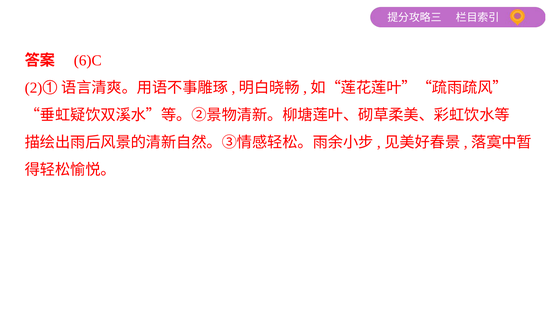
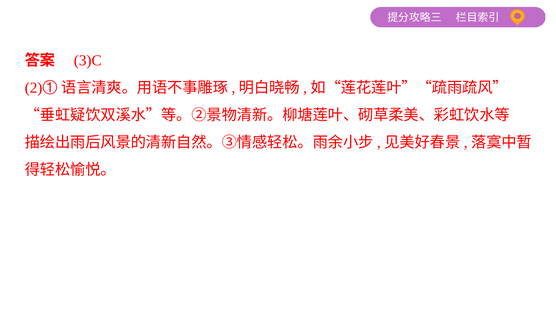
6)C: 6)C -> 3)C
